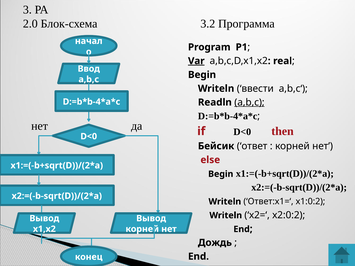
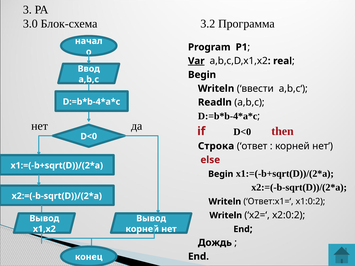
2.0: 2.0 -> 3.0
a,b,c at (249, 102) underline: present -> none
Бейсик: Бейсик -> Строка
